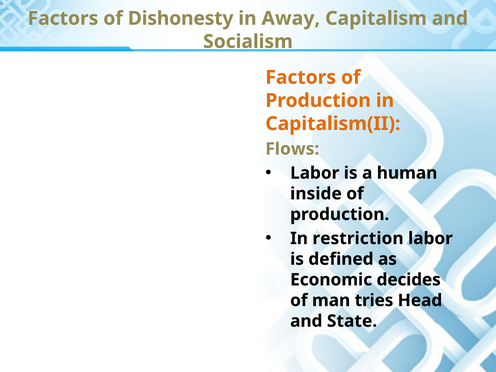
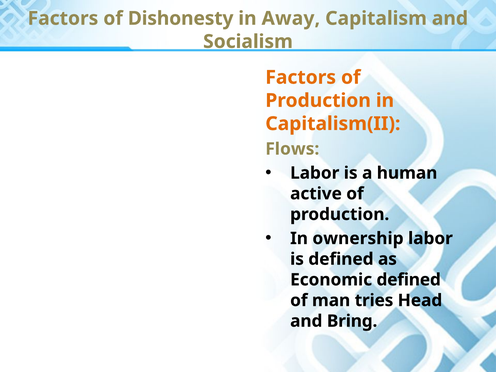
inside: inside -> active
restriction: restriction -> ownership
Economic decides: decides -> defined
State: State -> Bring
